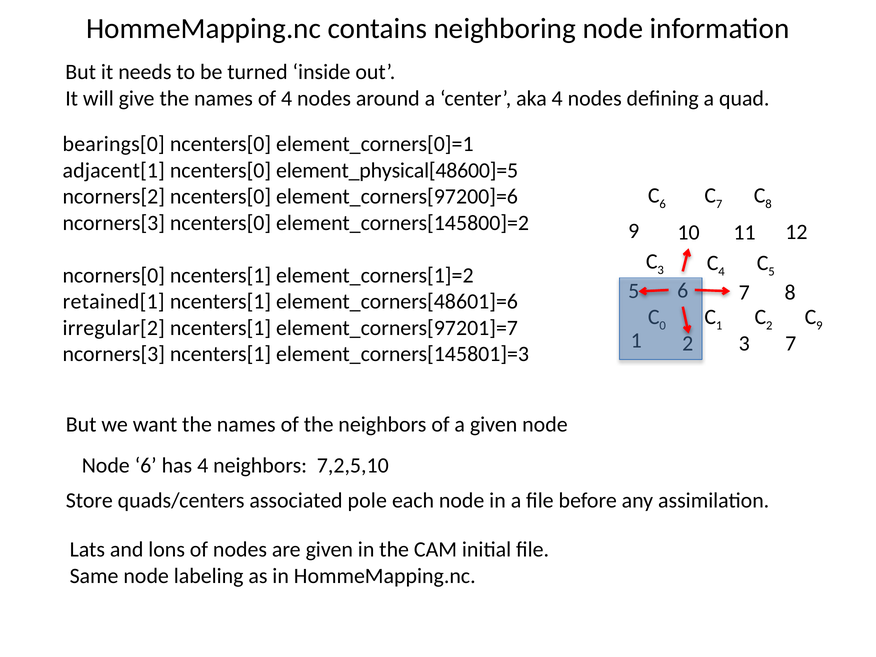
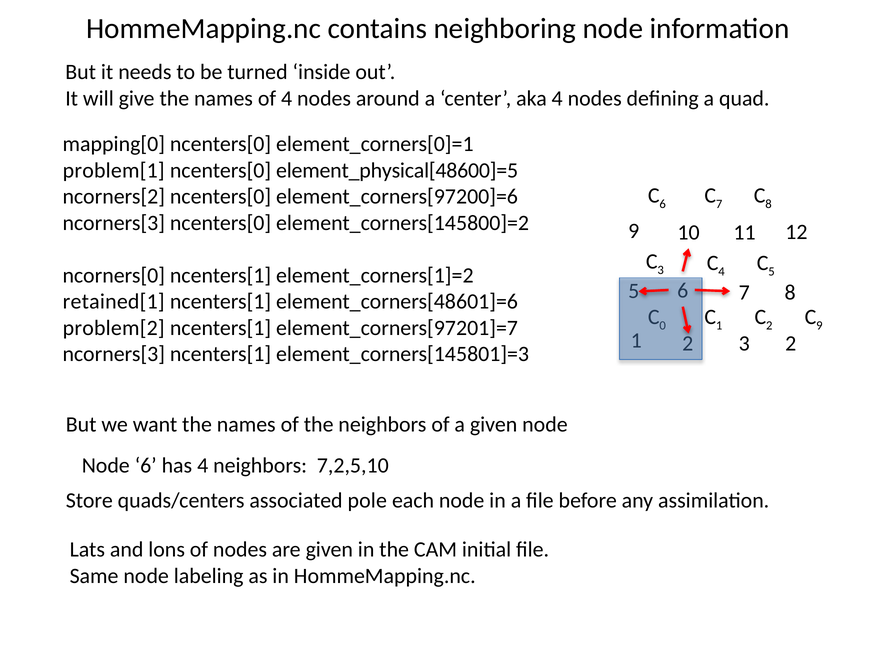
bearings[0: bearings[0 -> mapping[0
adjacent[1: adjacent[1 -> problem[1
irregular[2: irregular[2 -> problem[2
3 7: 7 -> 2
